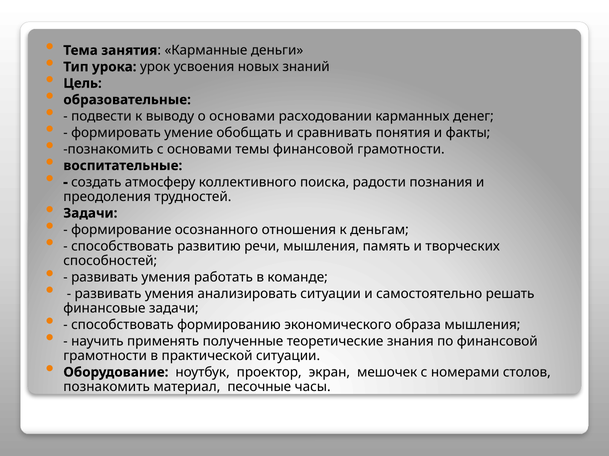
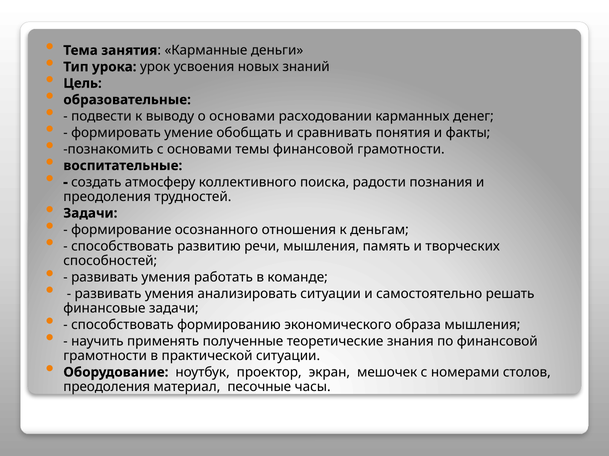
познакомить at (107, 387): познакомить -> преодоления
